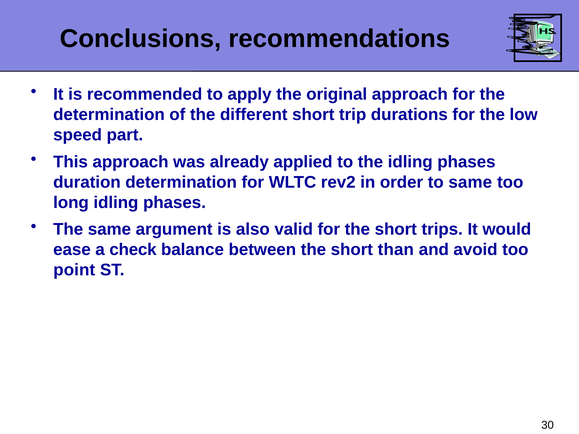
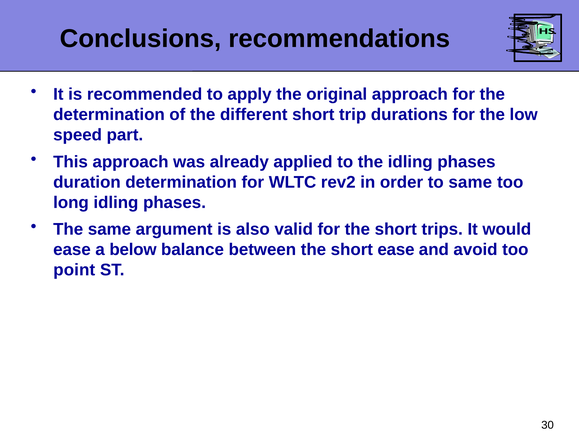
check: check -> below
short than: than -> ease
